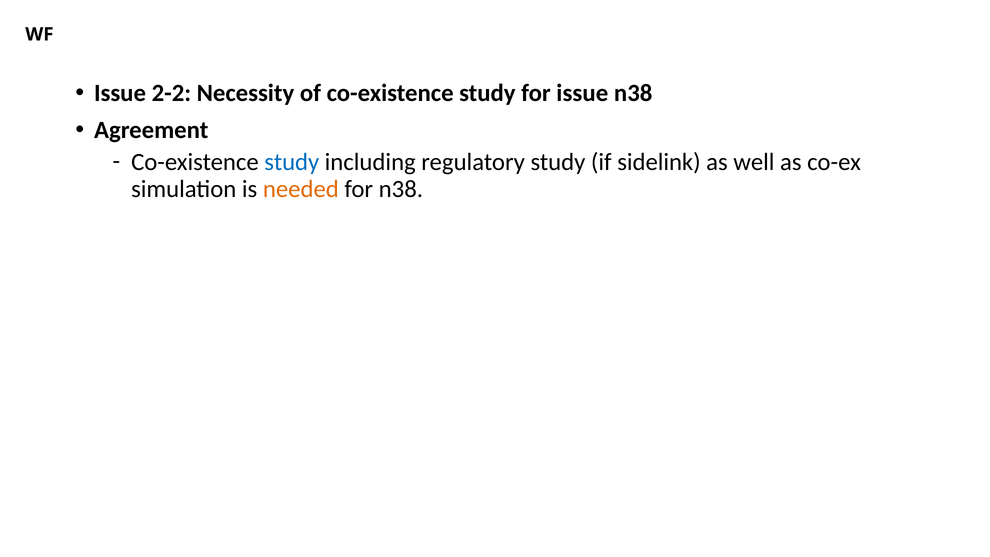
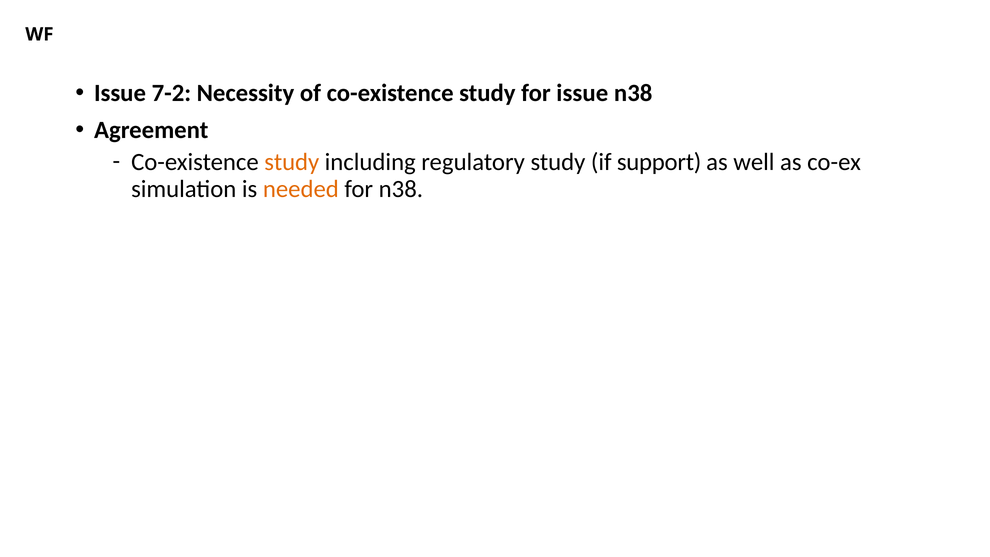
2-2: 2-2 -> 7-2
study at (292, 162) colour: blue -> orange
sidelink: sidelink -> support
